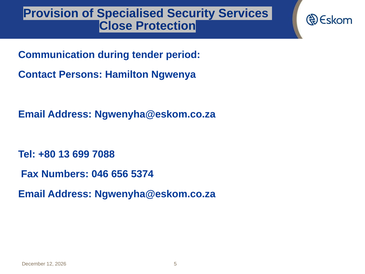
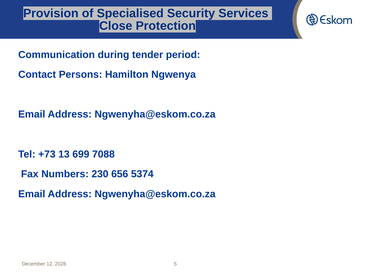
+80: +80 -> +73
046: 046 -> 230
